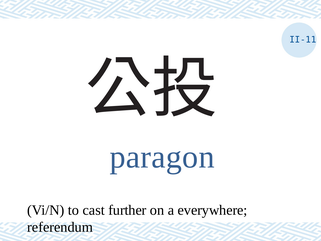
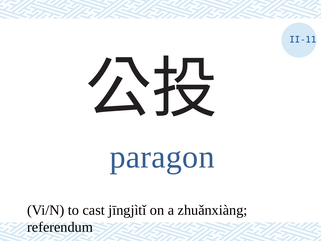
further: further -> jīngjìtǐ
everywhere: everywhere -> zhuǎnxiàng
